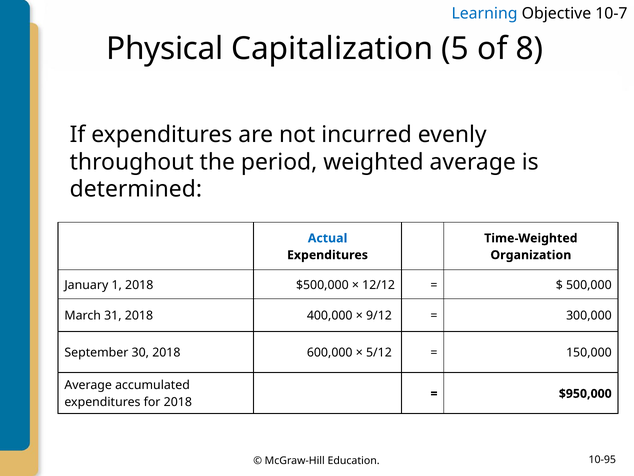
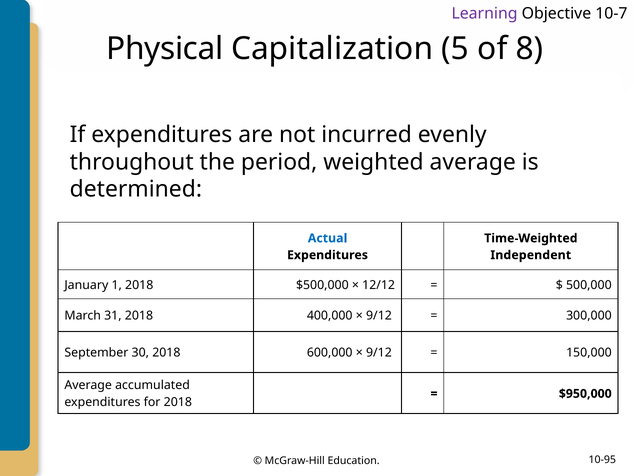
Learning colour: blue -> purple
Organization: Organization -> Independent
5/12 at (379, 352): 5/12 -> 9/12
